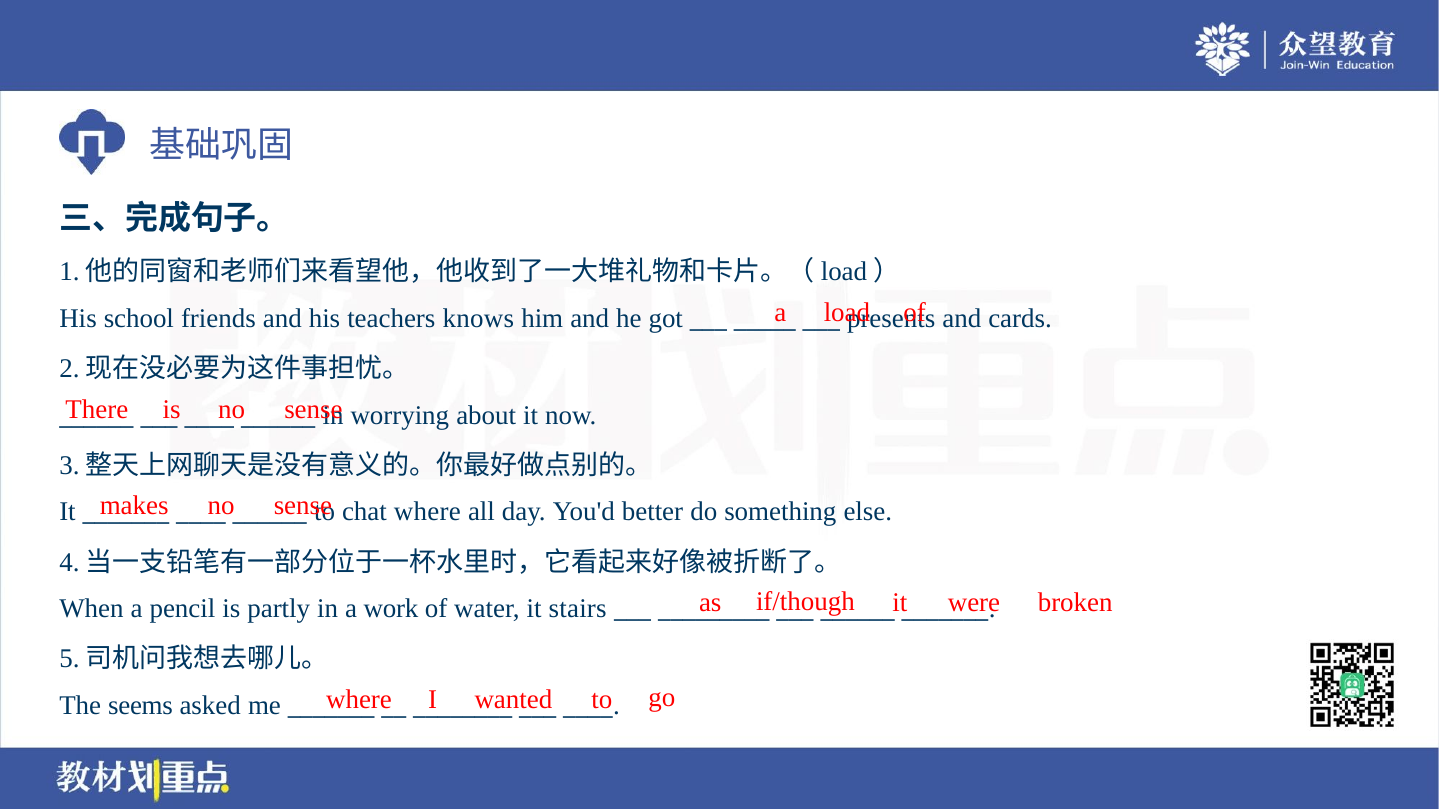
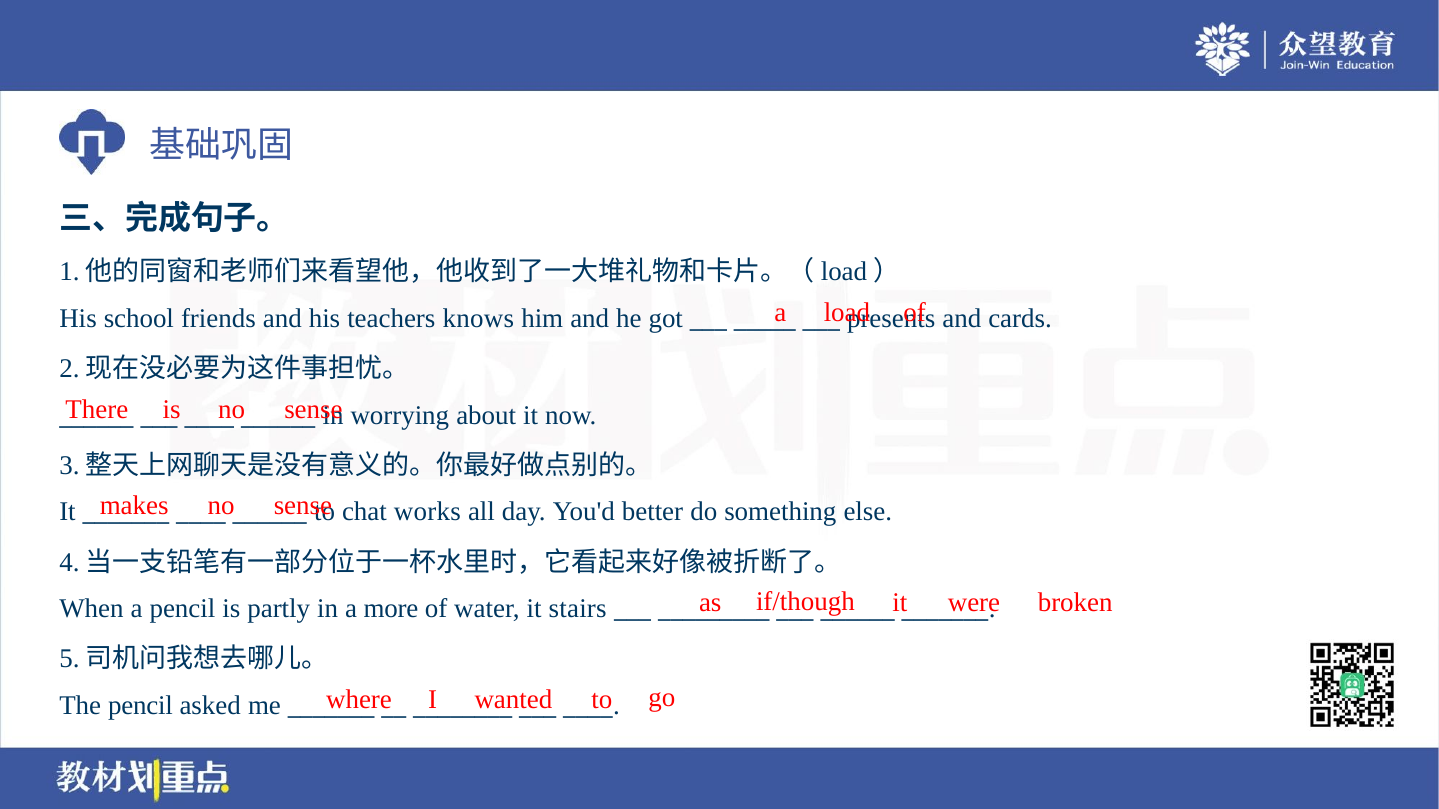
chat where: where -> works
work: work -> more
The seems: seems -> pencil
